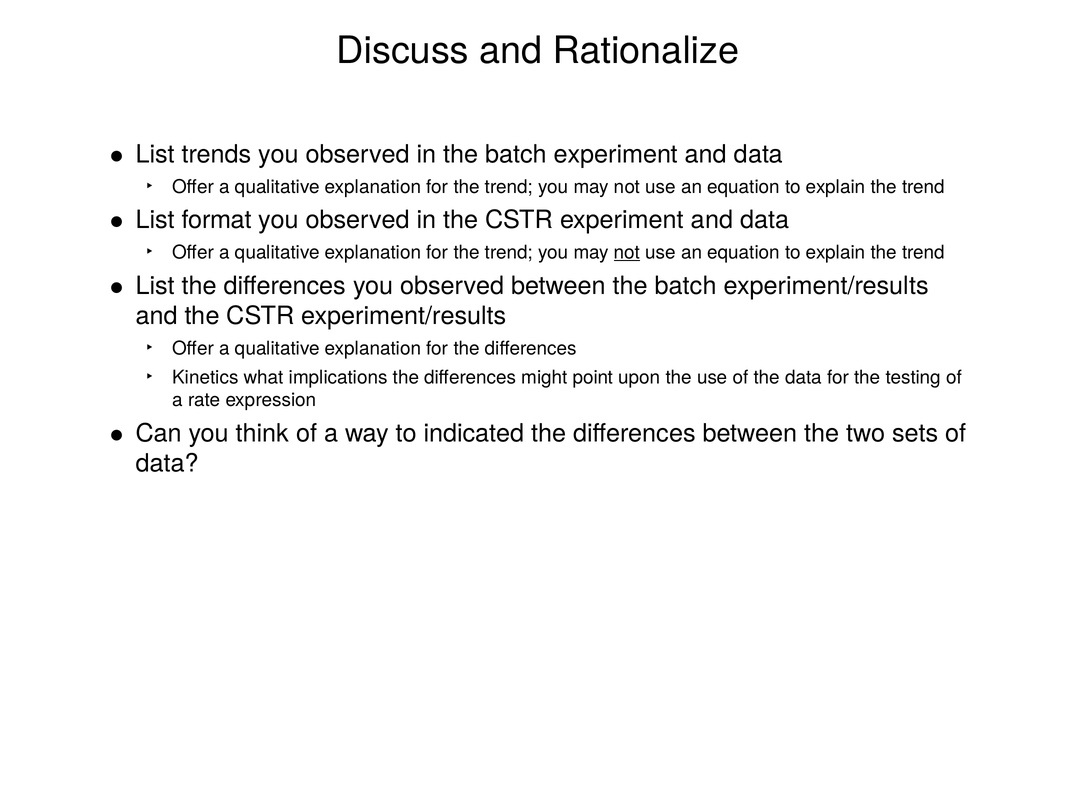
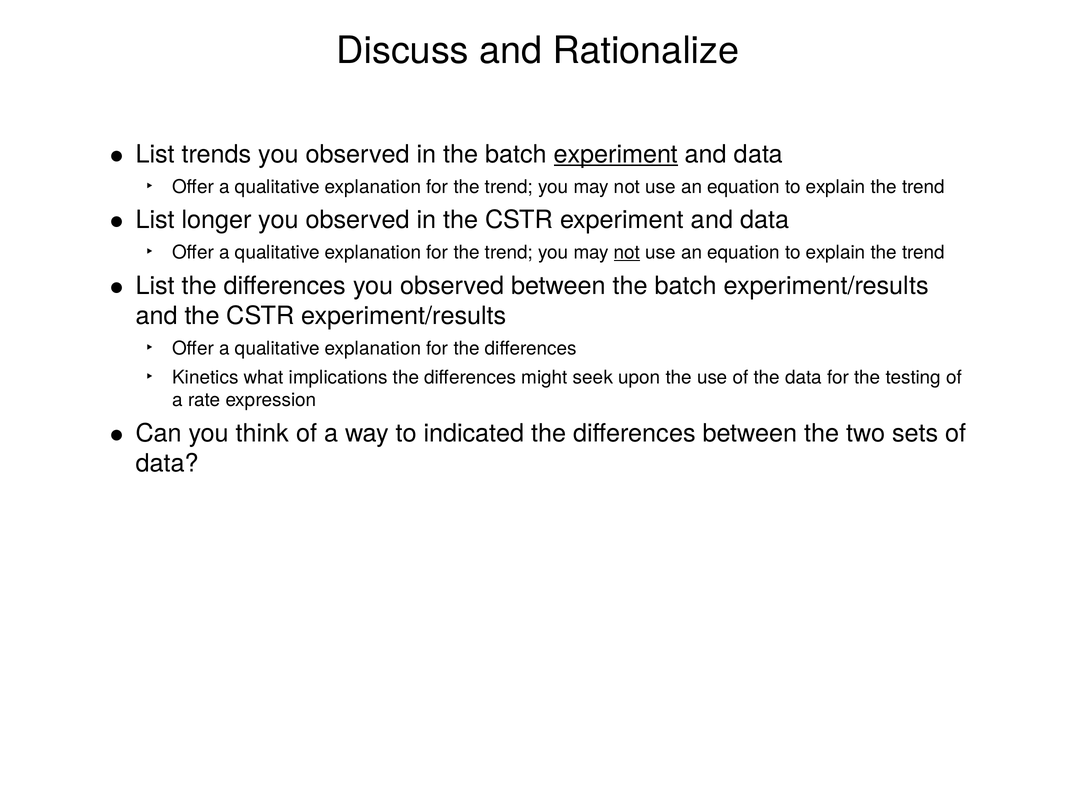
experiment at (616, 155) underline: none -> present
format: format -> longer
point: point -> seek
